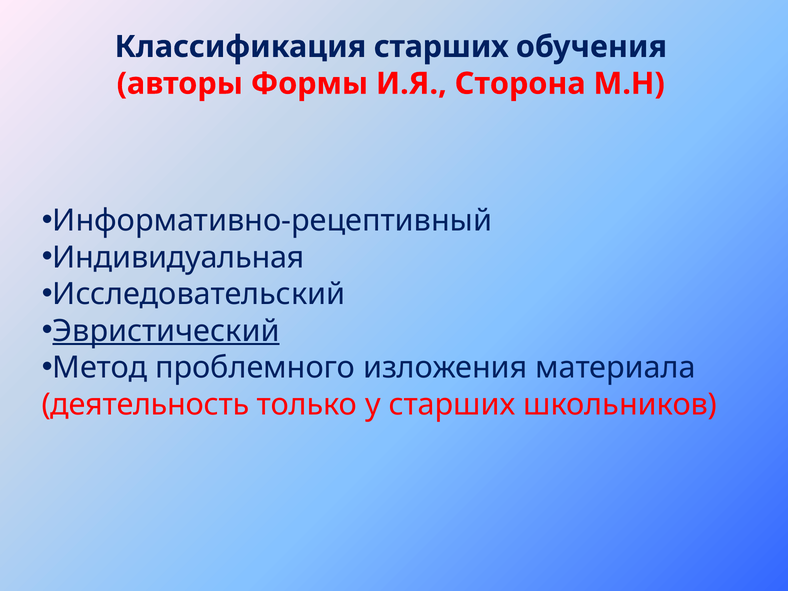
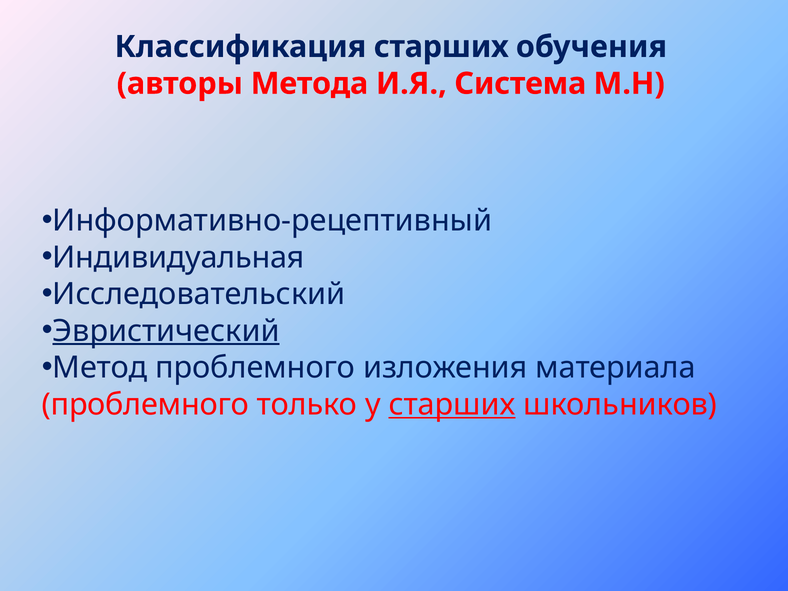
Формы: Формы -> Метода
Сторона: Сторона -> Система
деятельность at (145, 405): деятельность -> проблемного
старших at (452, 405) underline: none -> present
